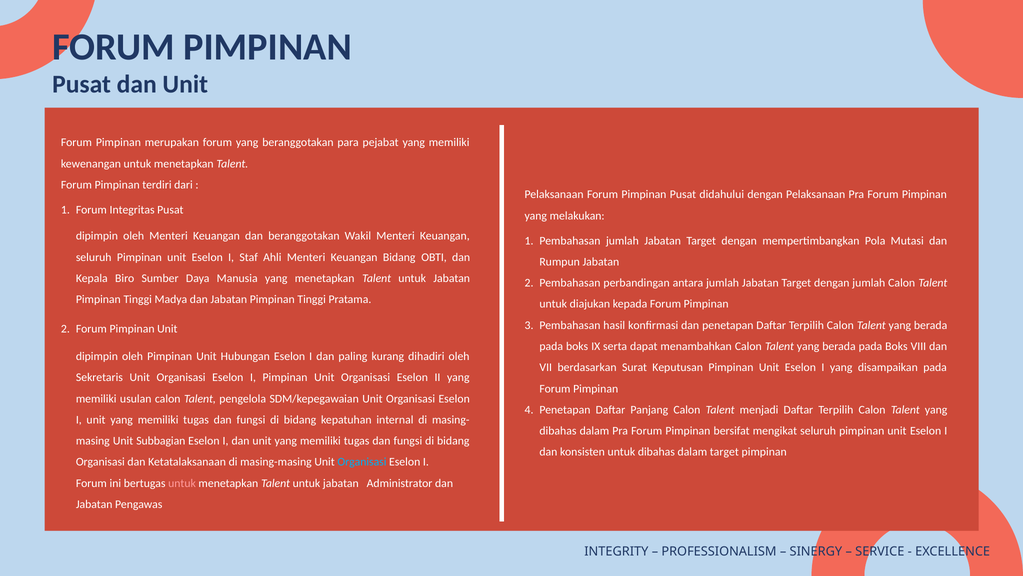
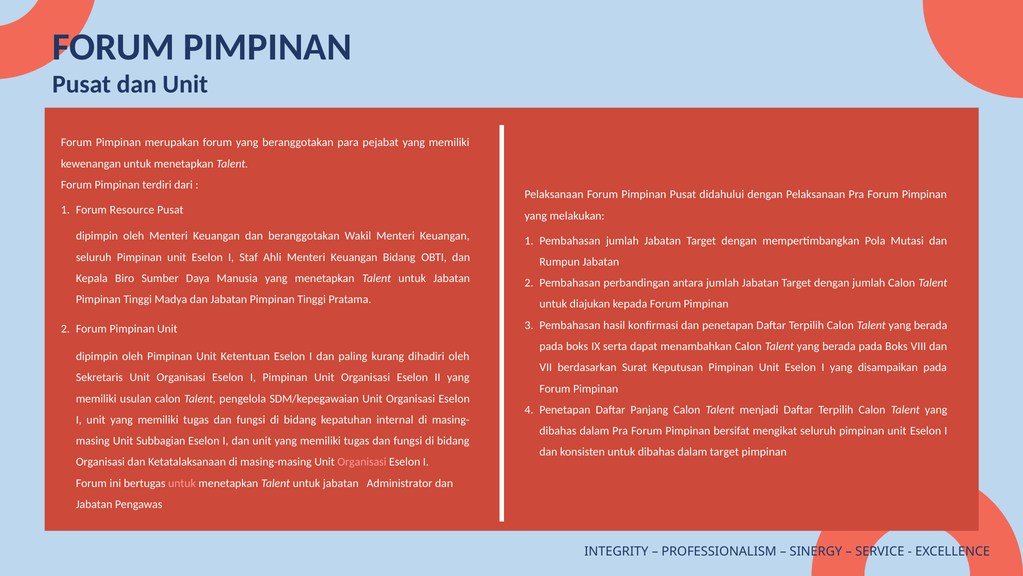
Integritas: Integritas -> Resource
Hubungan: Hubungan -> Ketentuan
Organisasi at (362, 462) colour: light blue -> pink
